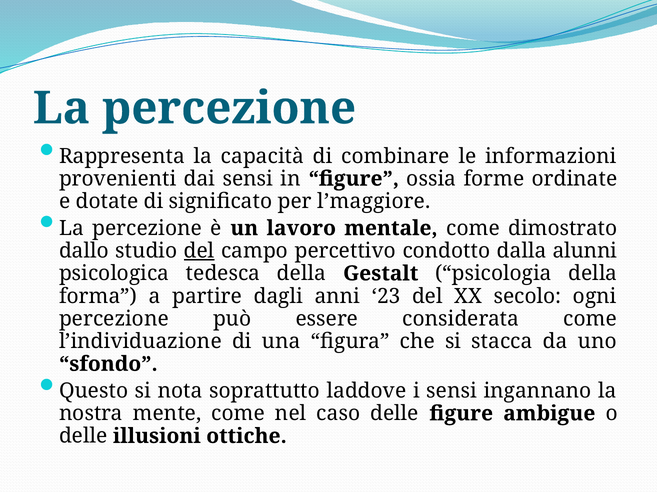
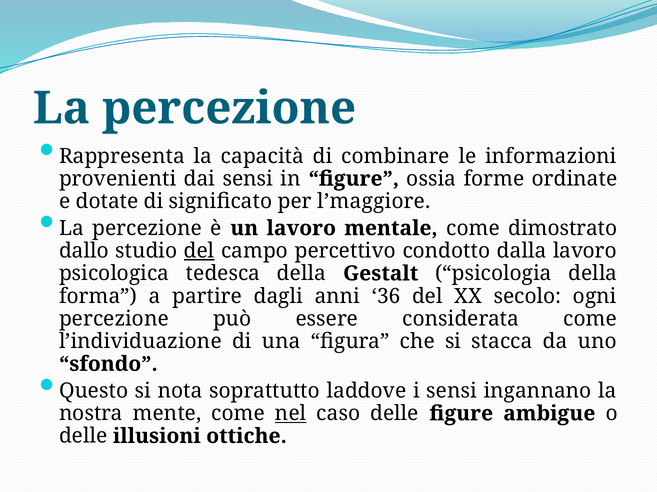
dalla alunni: alunni -> lavoro
23: 23 -> 36
nel underline: none -> present
